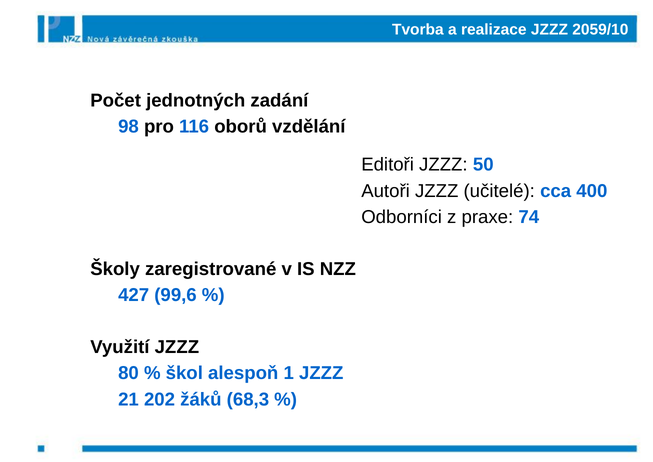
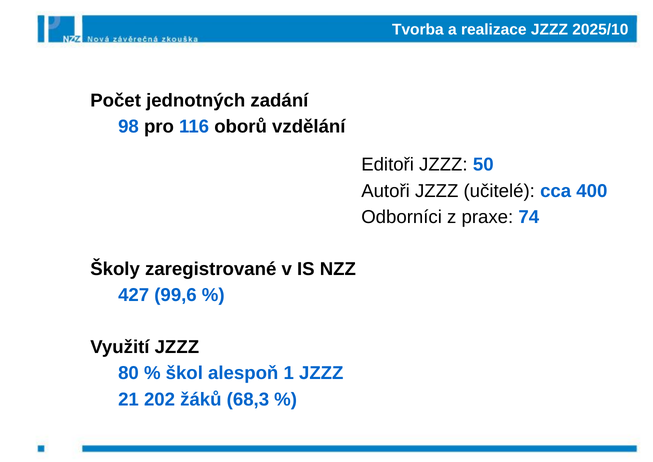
2059/10: 2059/10 -> 2025/10
